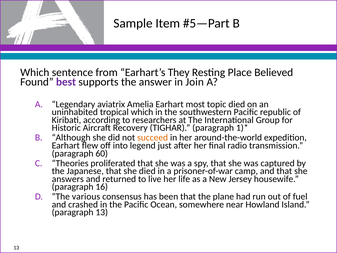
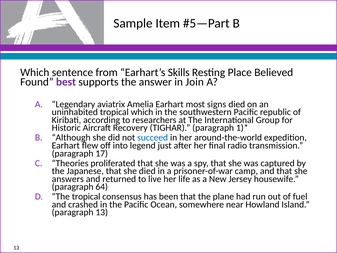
They: They -> Skills
topic: topic -> signs
succeed colour: orange -> blue
60: 60 -> 17
16: 16 -> 64
The various: various -> tropical
